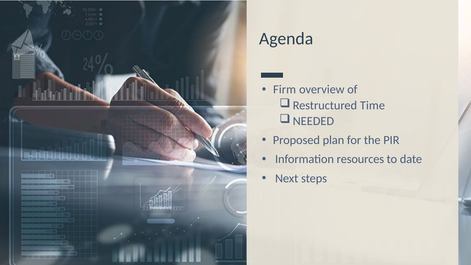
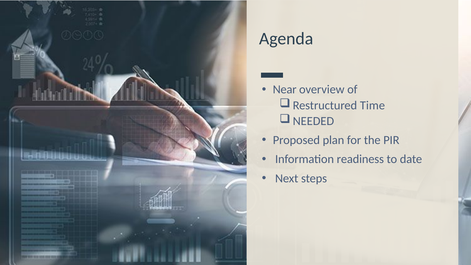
Firm: Firm -> Near
resources: resources -> readiness
